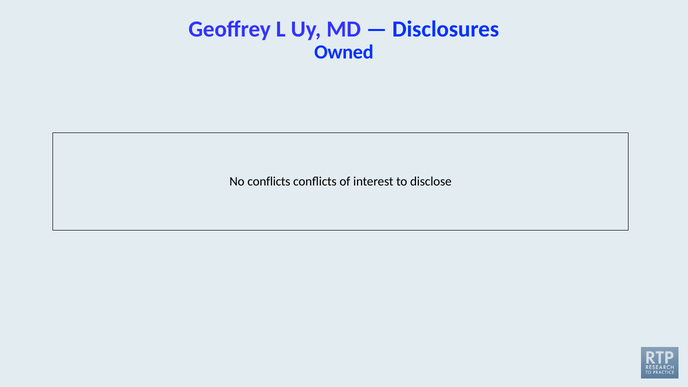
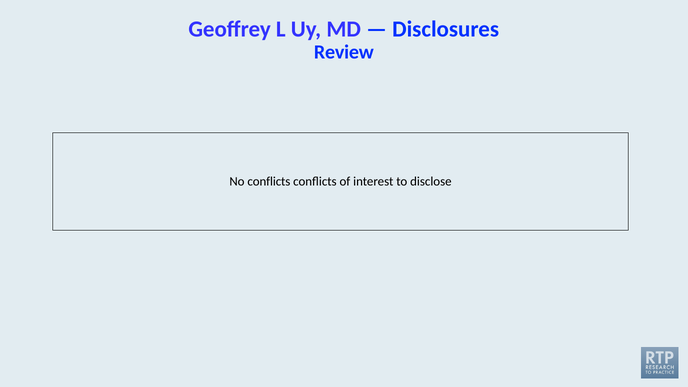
Owned: Owned -> Review
